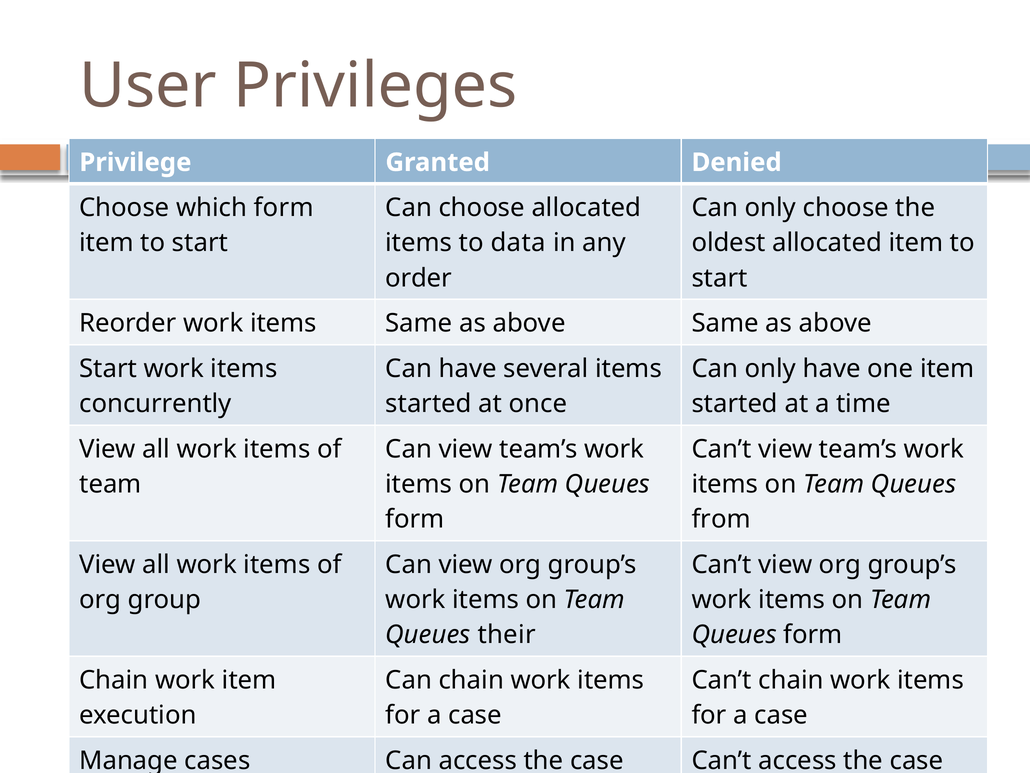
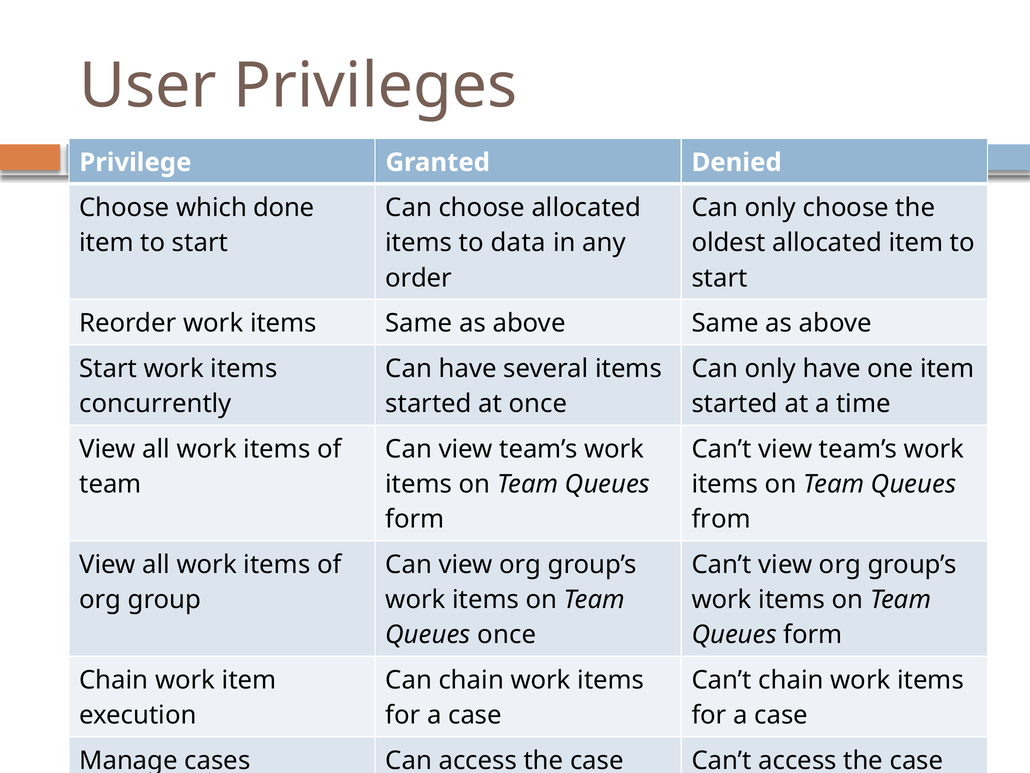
which form: form -> done
Queues their: their -> once
